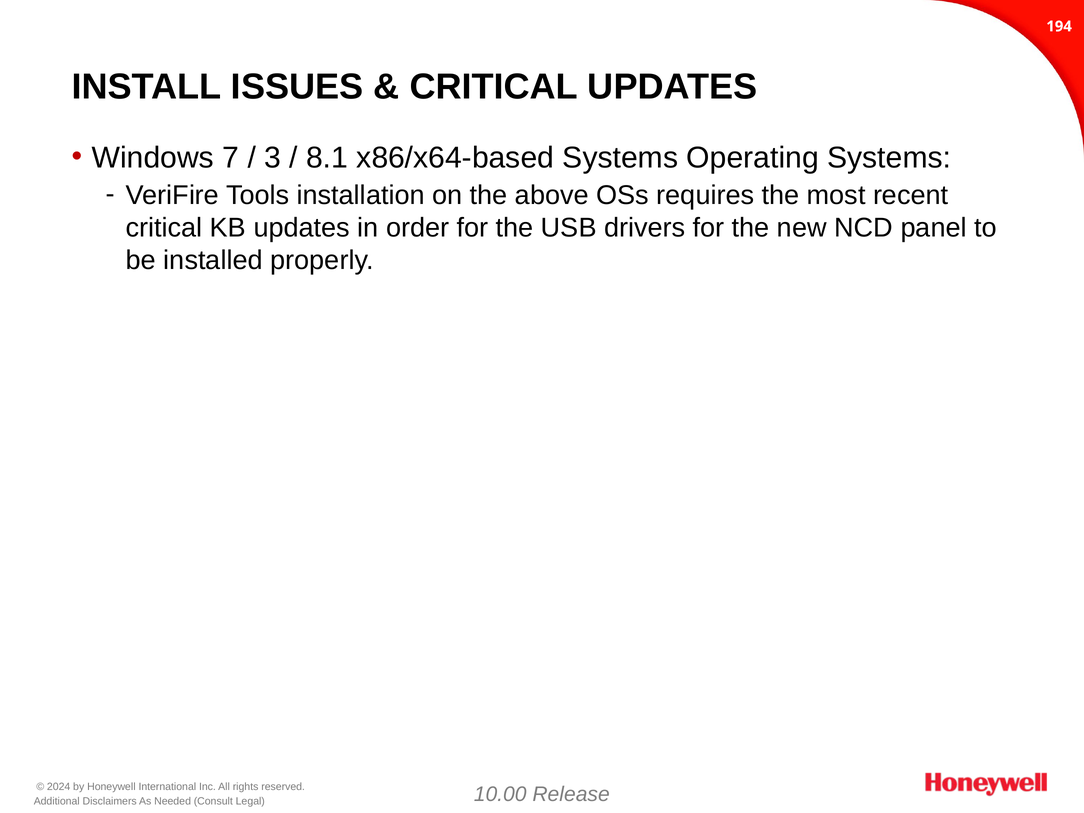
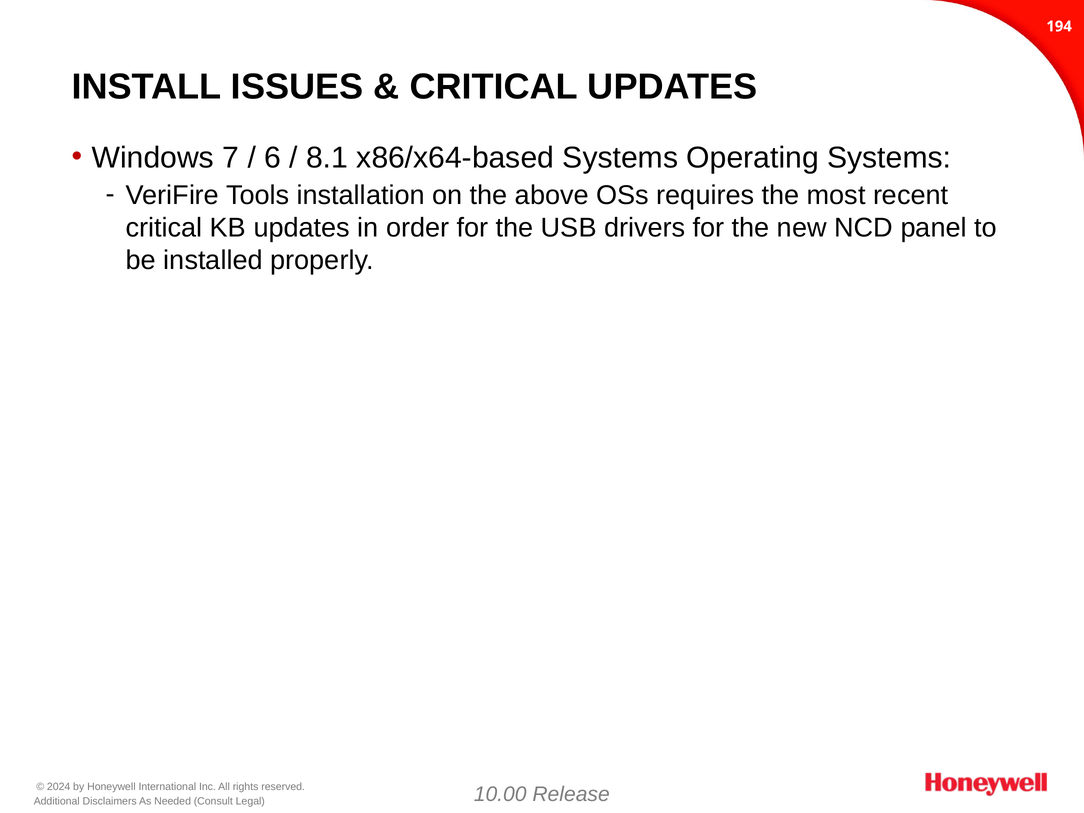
3: 3 -> 6
